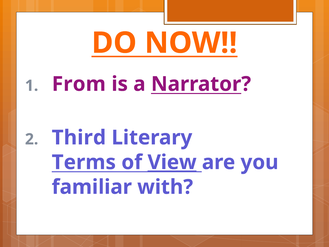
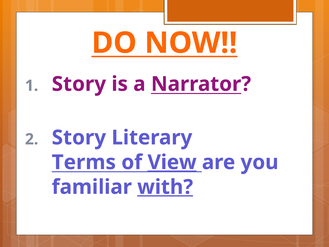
From at (79, 84): From -> Story
Third at (79, 137): Third -> Story
with underline: none -> present
